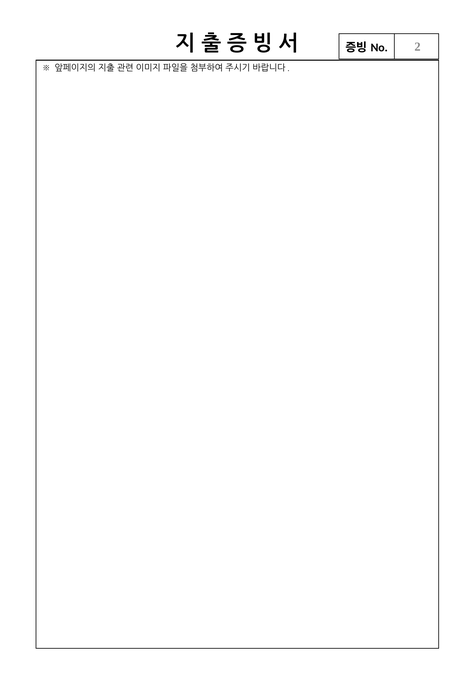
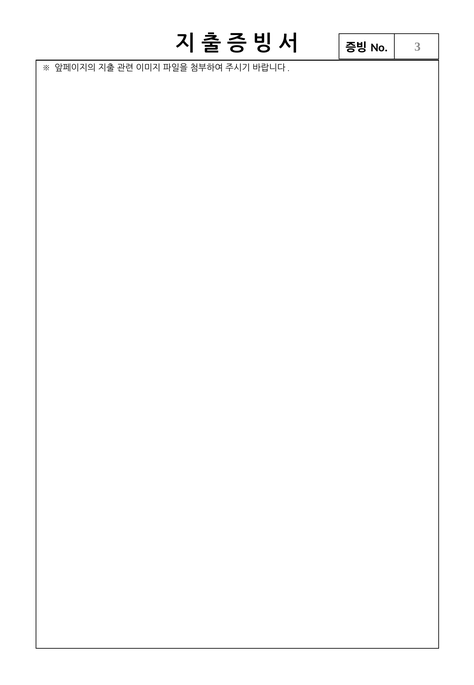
2: 2 -> 3
